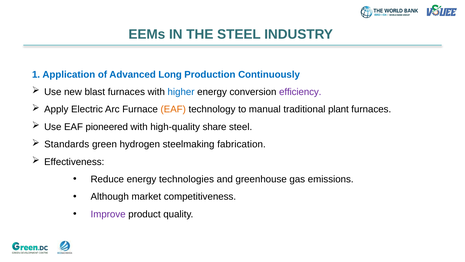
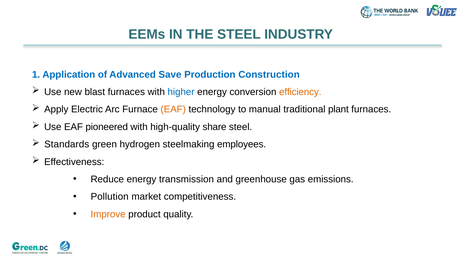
Long: Long -> Save
Continuously: Continuously -> Construction
efficiency colour: purple -> orange
fabrication: fabrication -> employees
technologies: technologies -> transmission
Although: Although -> Pollution
Improve colour: purple -> orange
